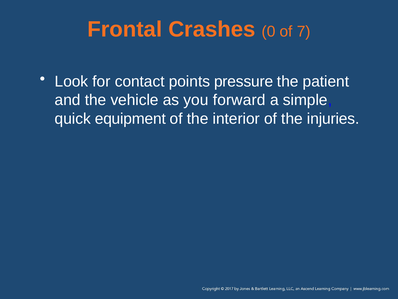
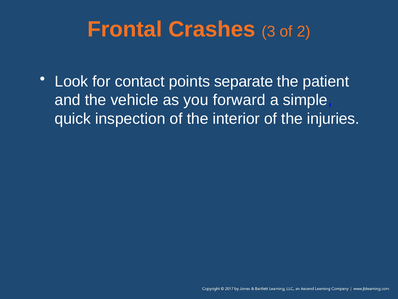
0: 0 -> 3
7: 7 -> 2
pressure: pressure -> separate
equipment: equipment -> inspection
